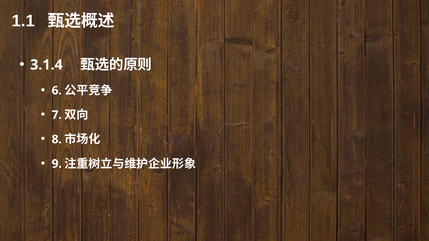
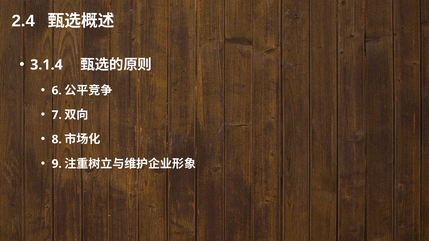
1.1: 1.1 -> 2.4
